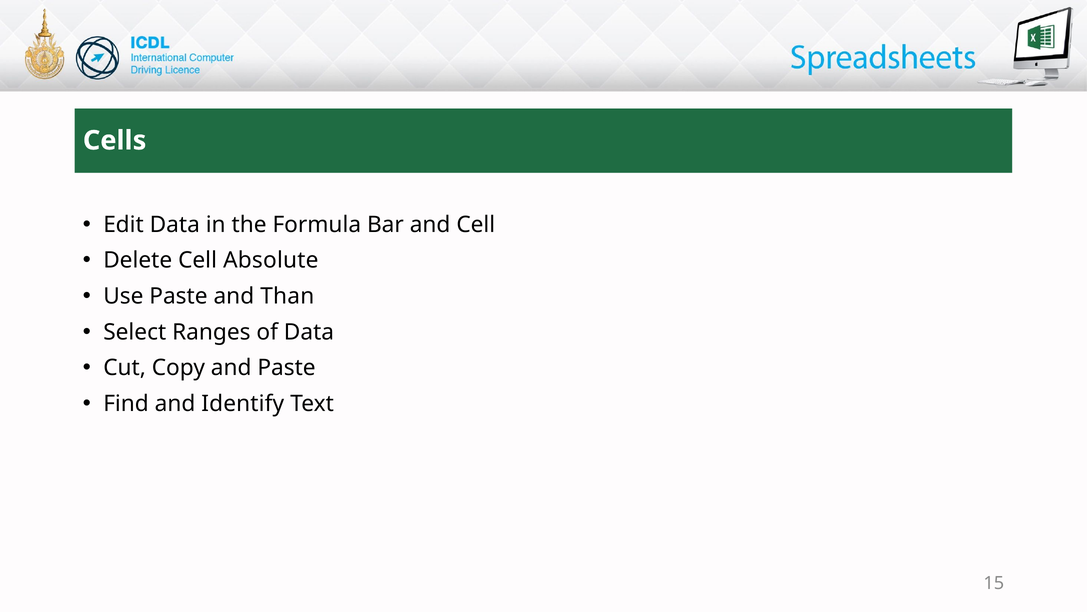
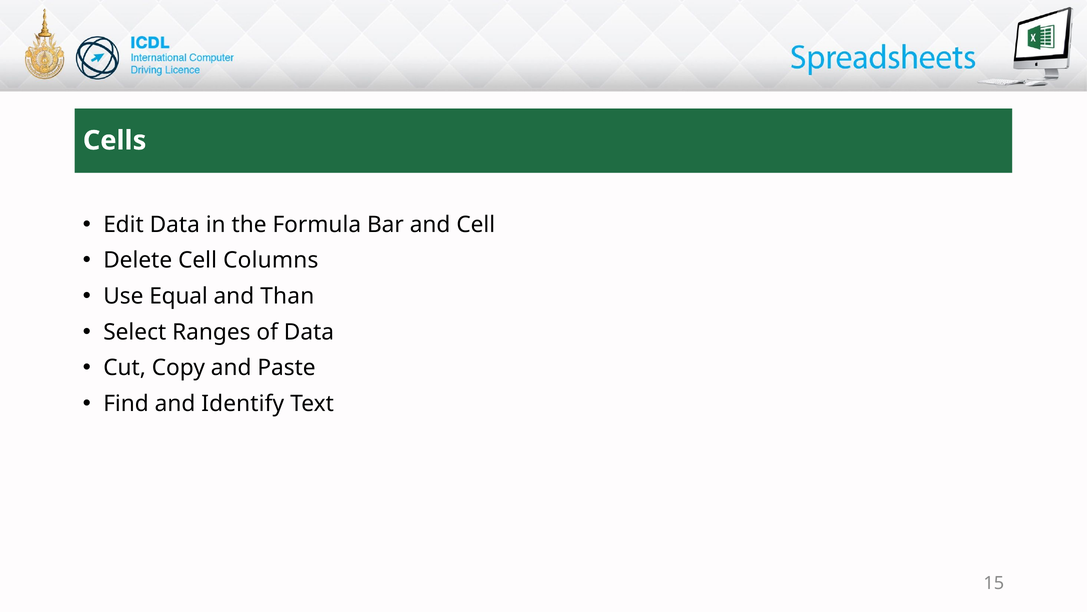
Absolute: Absolute -> Columns
Use Paste: Paste -> Equal
